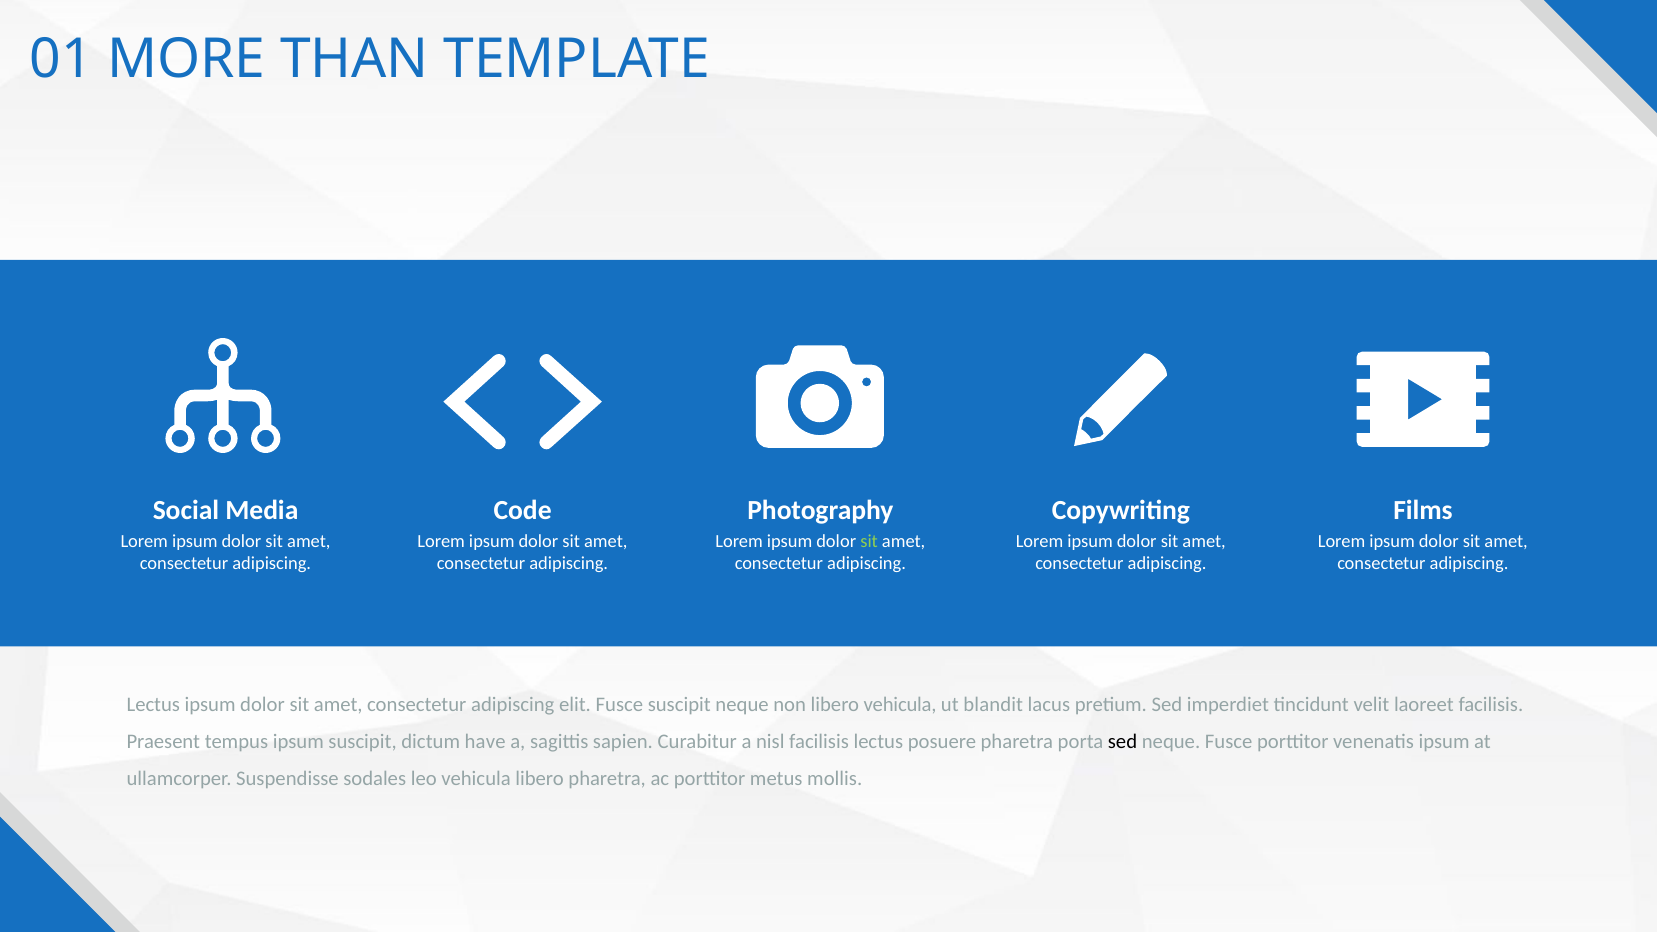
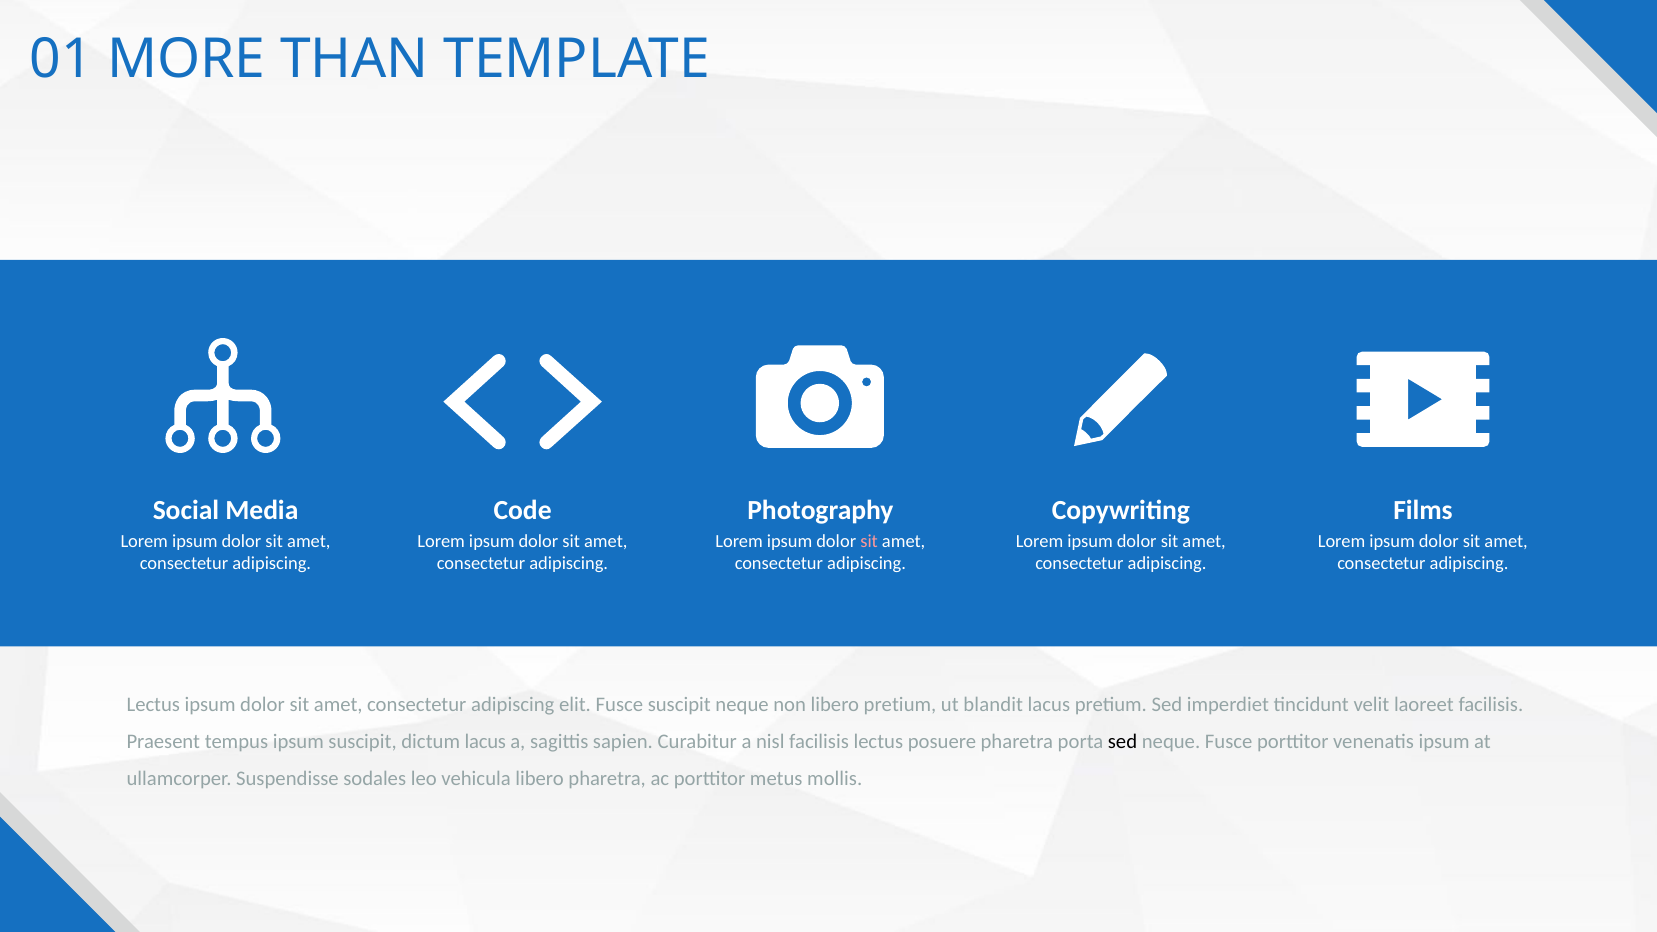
sit at (869, 541) colour: light green -> pink
libero vehicula: vehicula -> pretium
dictum have: have -> lacus
